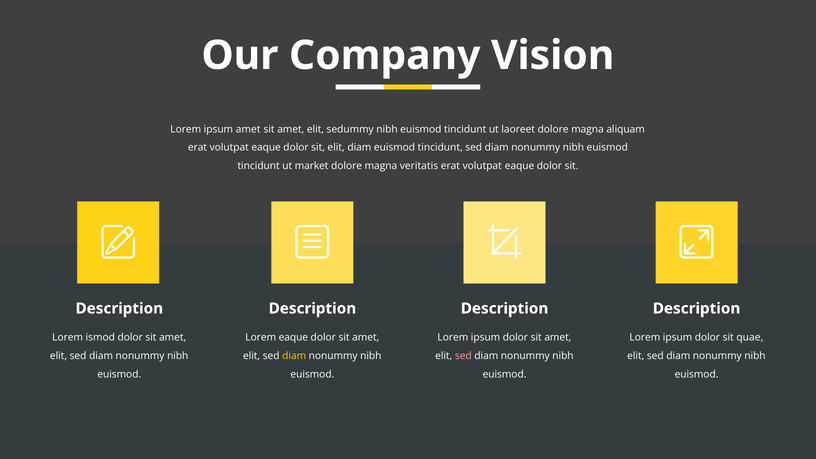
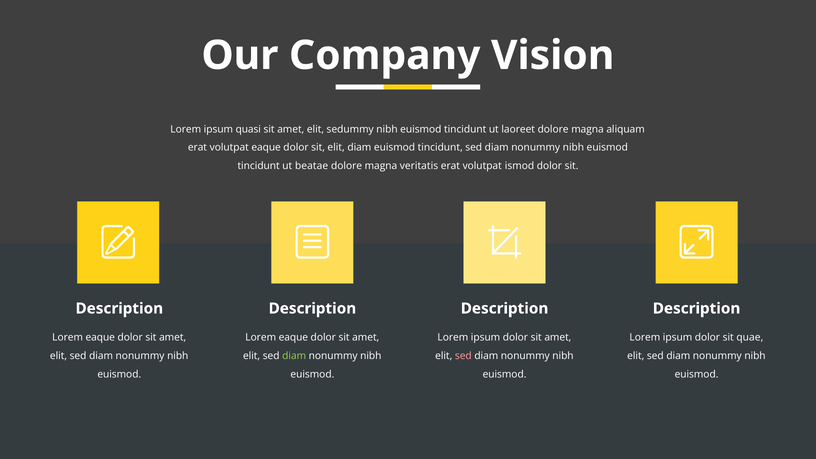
ipsum amet: amet -> quasi
market: market -> beatae
eaque at (520, 166): eaque -> ismod
ismod at (100, 338): ismod -> eaque
diam at (294, 356) colour: yellow -> light green
